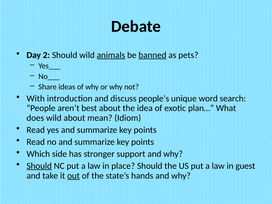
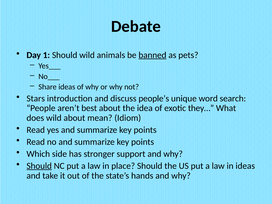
2: 2 -> 1
animals underline: present -> none
With: With -> Stars
plan…: plan… -> they…
in guest: guest -> ideas
out underline: present -> none
